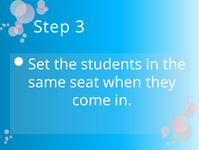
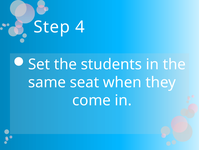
3: 3 -> 4
